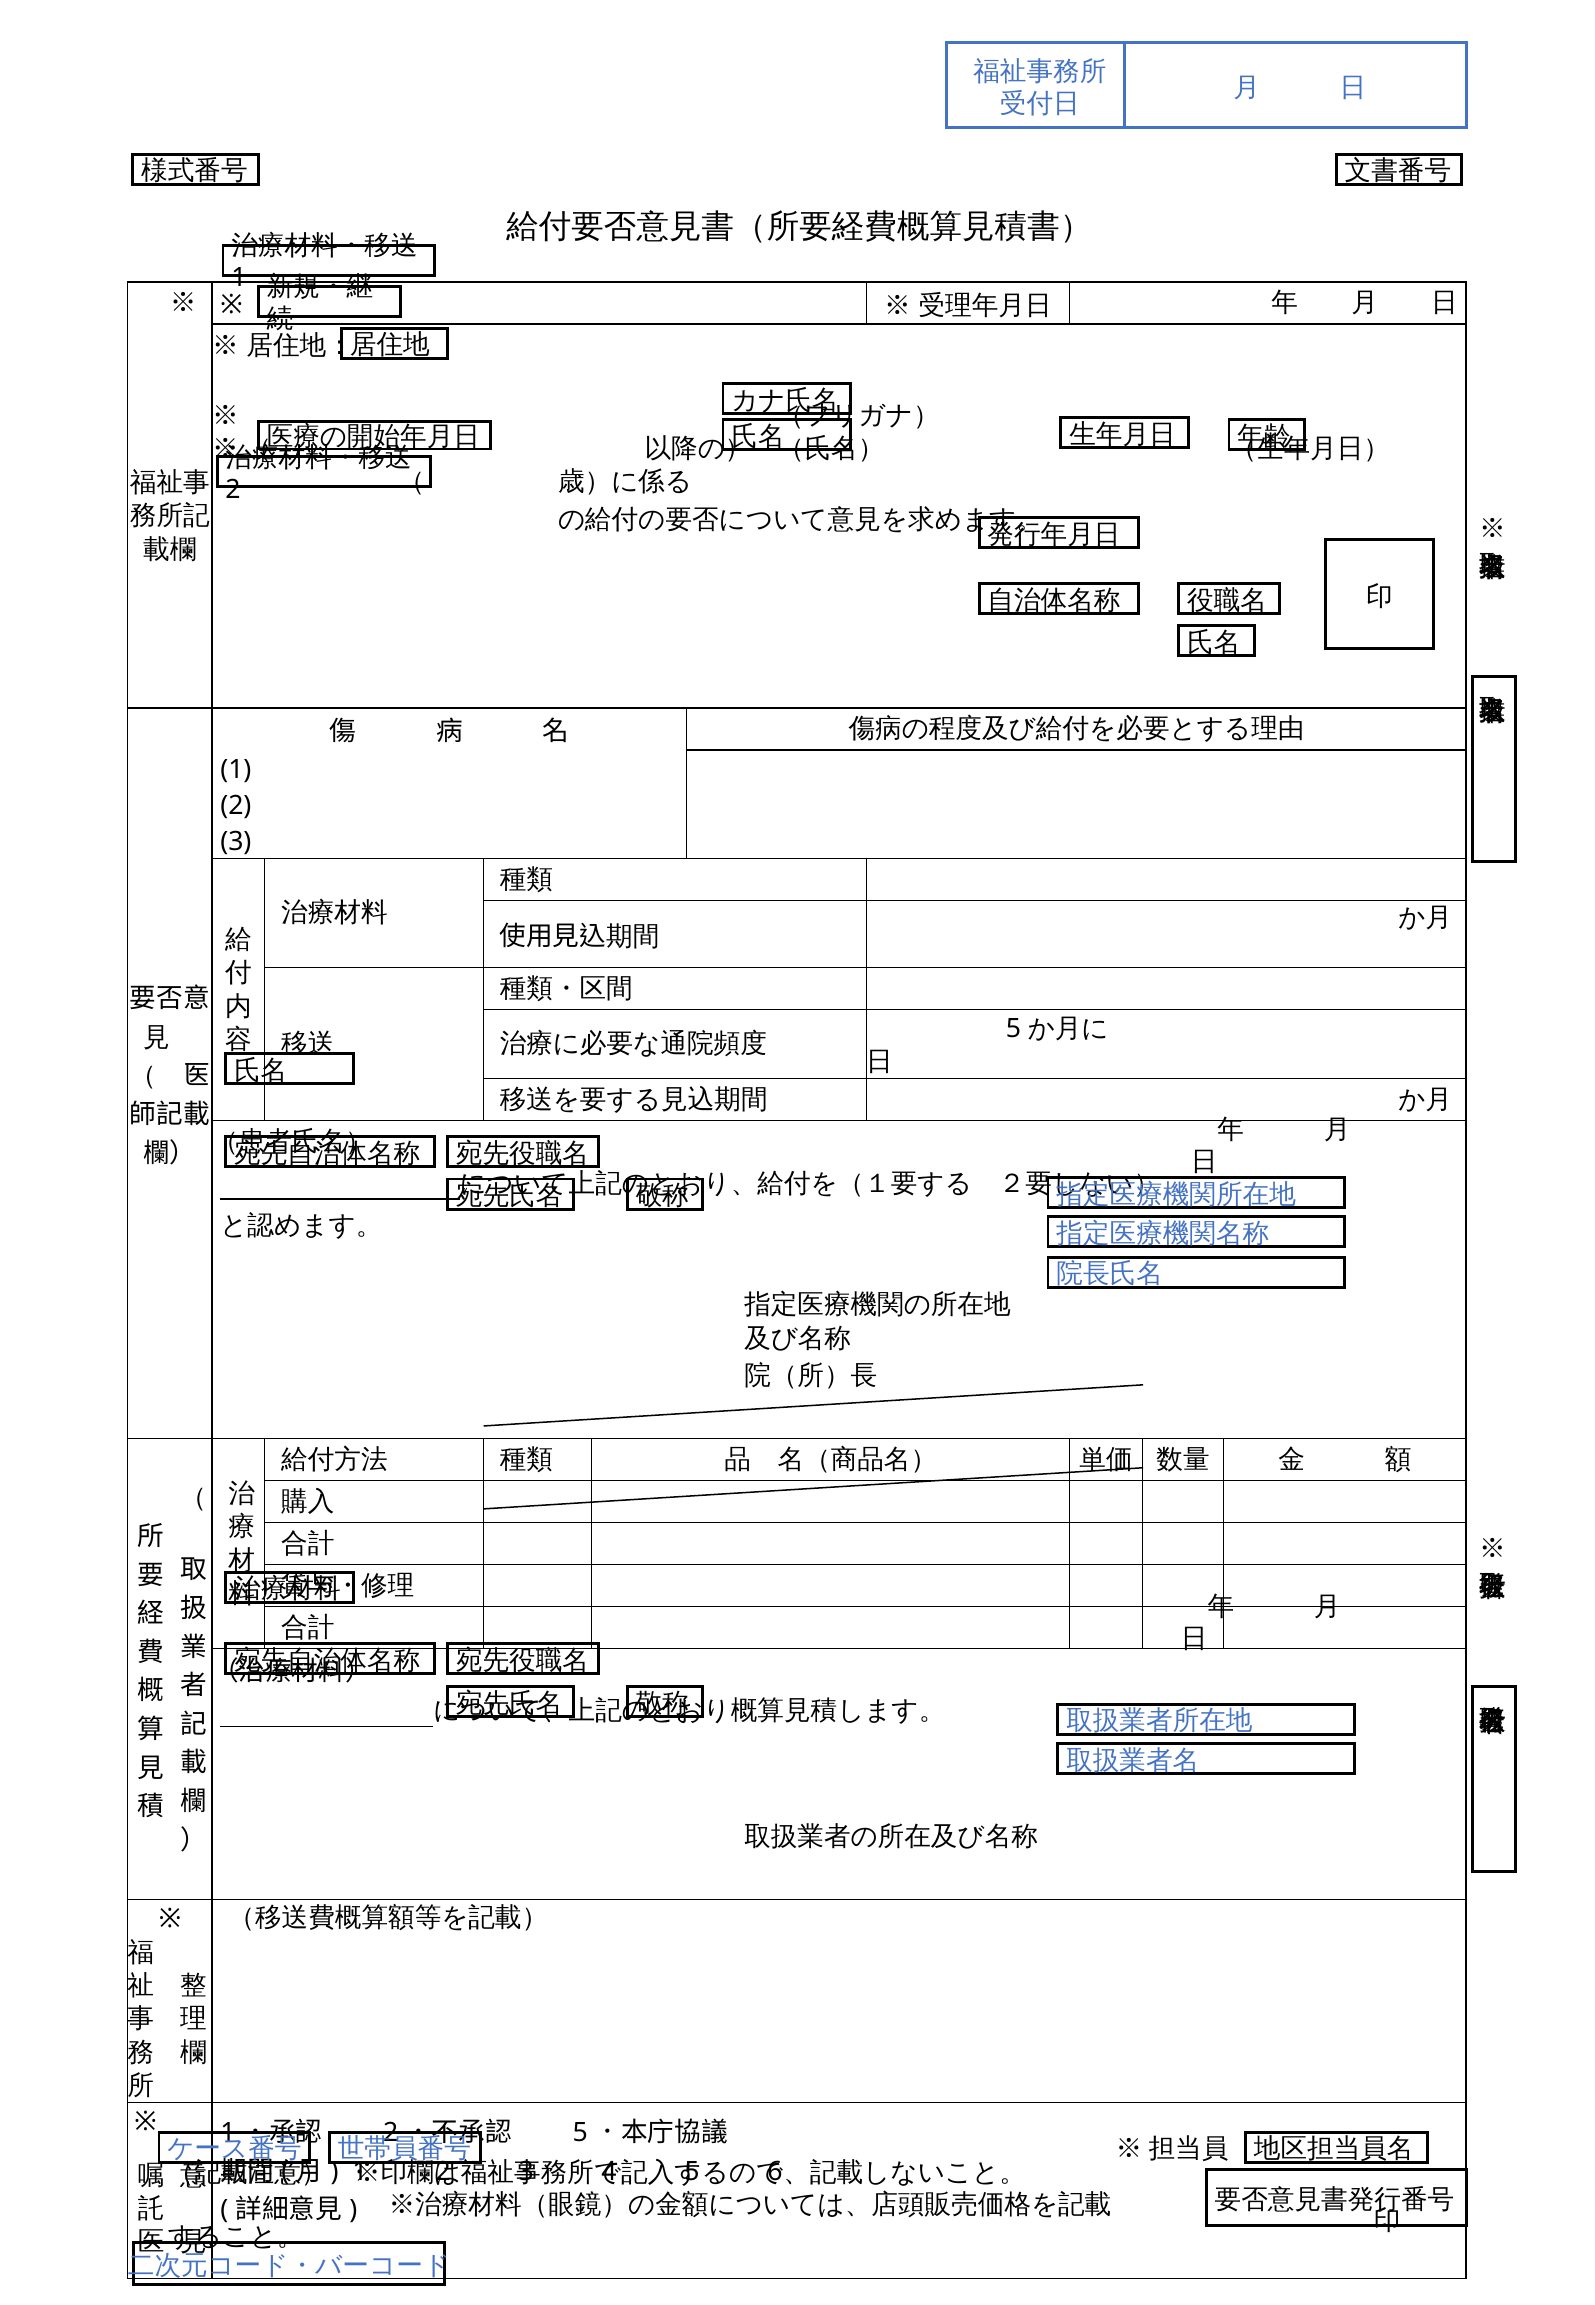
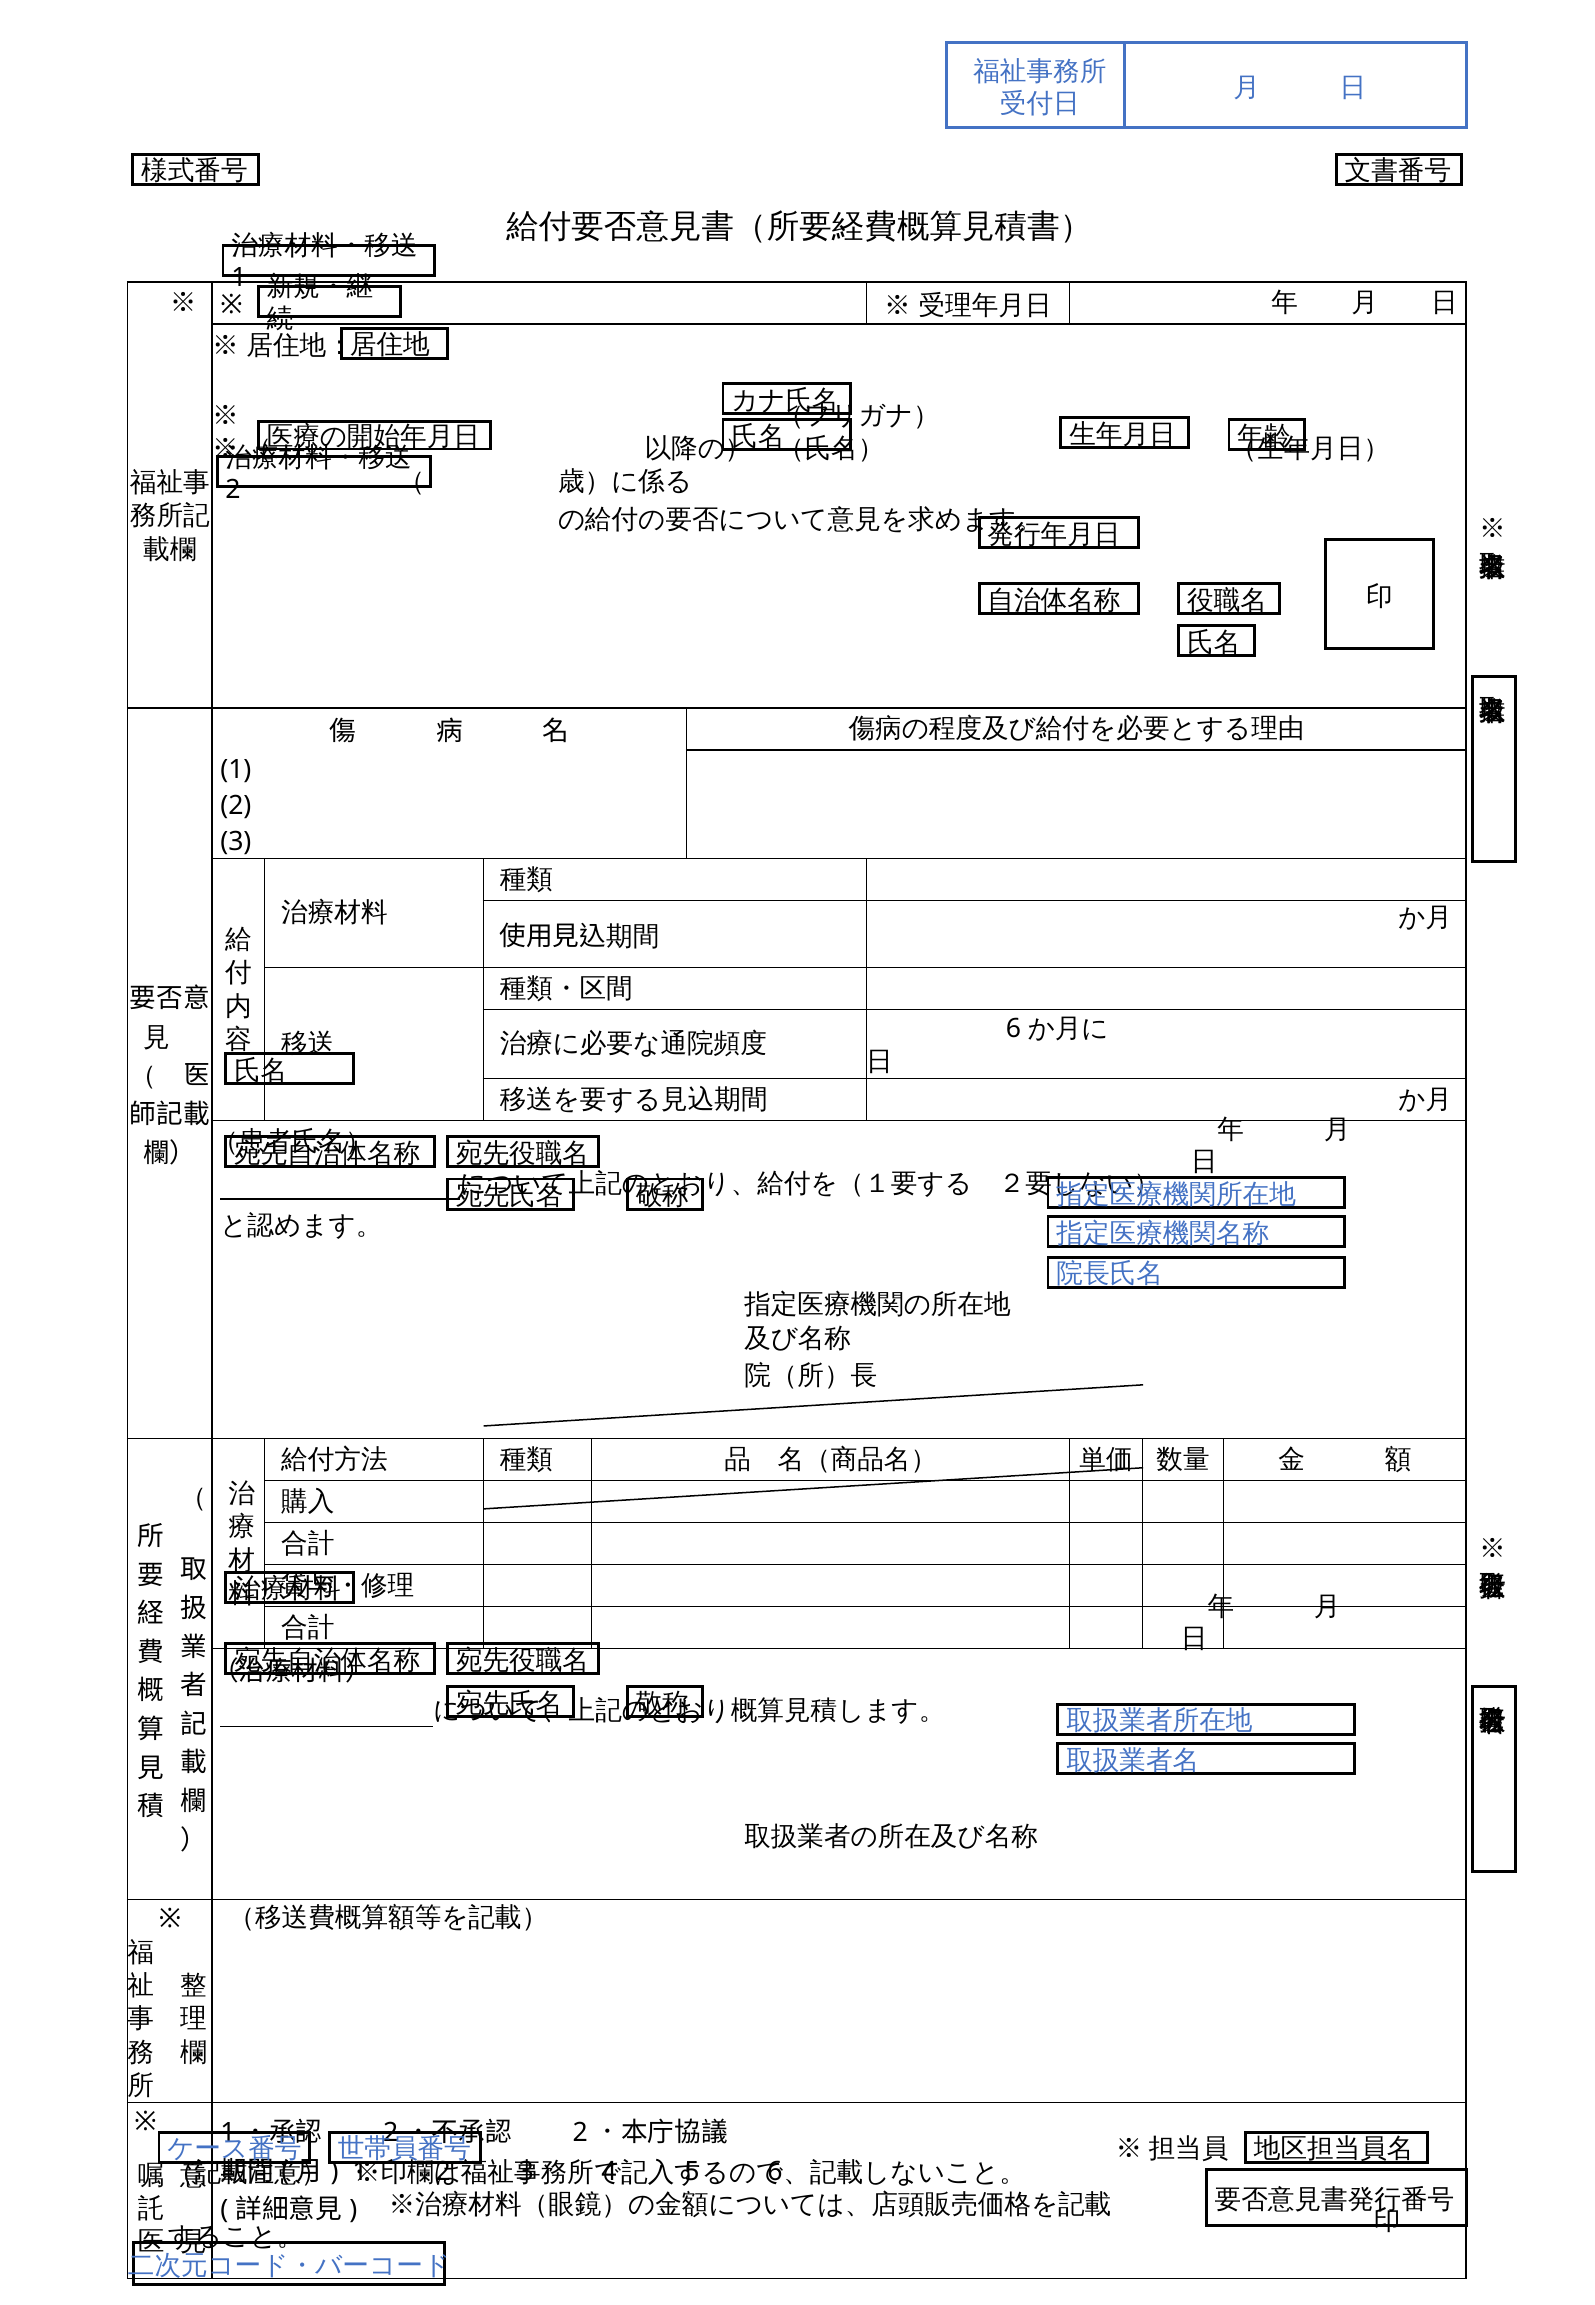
5 at (1013, 1028): 5 -> 6
5 at (580, 2132): 5 -> 2
